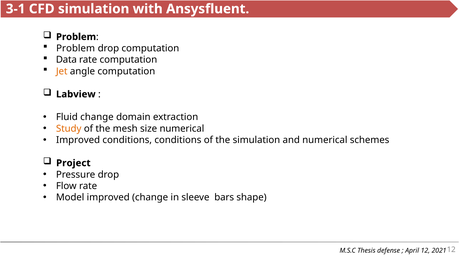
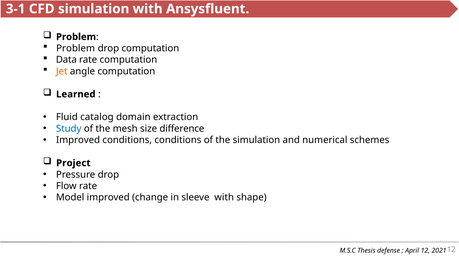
Labview: Labview -> Learned
Fluid change: change -> catalog
Study colour: orange -> blue
size numerical: numerical -> difference
sleeve bars: bars -> with
